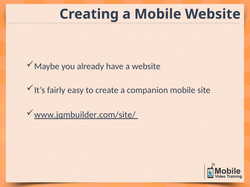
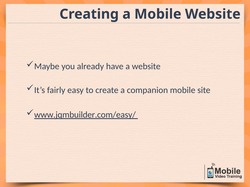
www.jqmbuilder.com/site/: www.jqmbuilder.com/site/ -> www.jqmbuilder.com/easy/
